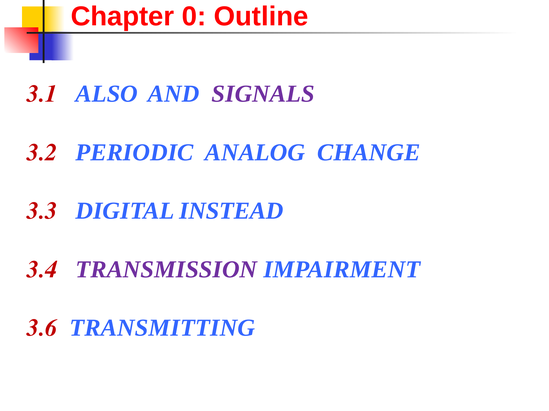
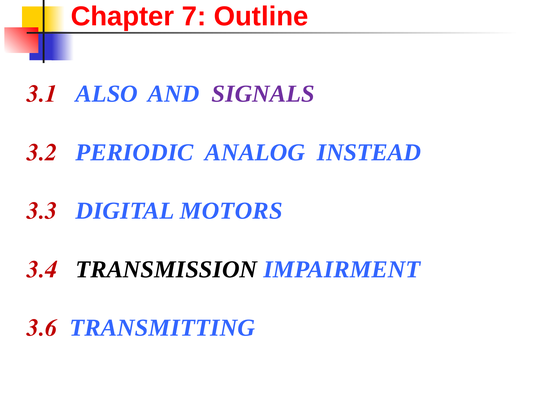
0: 0 -> 7
CHANGE: CHANGE -> INSTEAD
INSTEAD: INSTEAD -> MOTORS
TRANSMISSION colour: purple -> black
